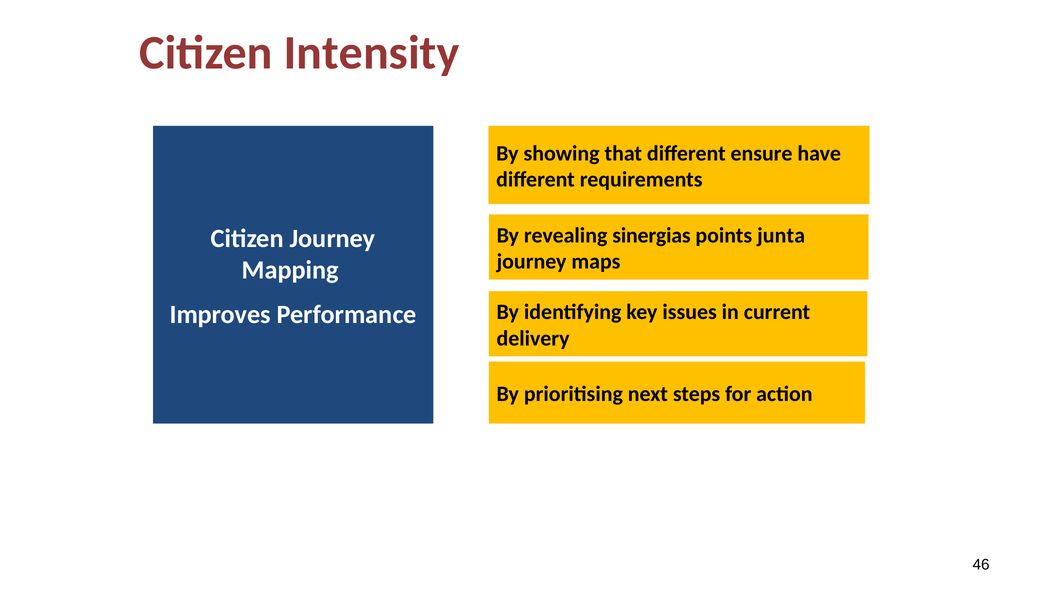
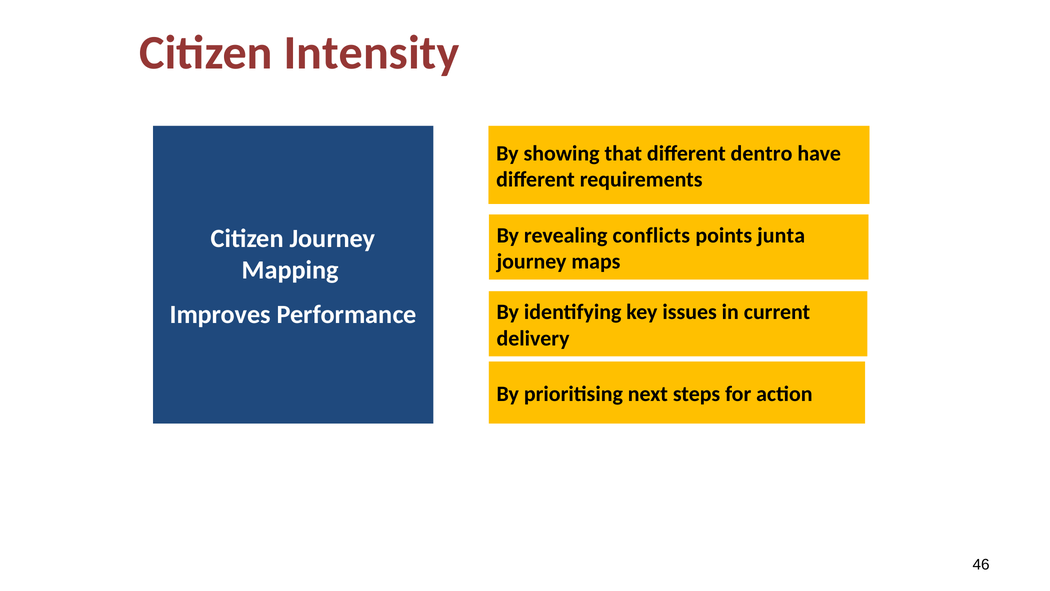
ensure: ensure -> dentro
sinergias: sinergias -> conflicts
